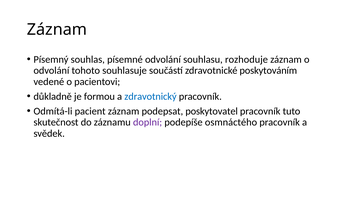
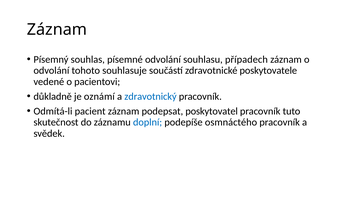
rozhoduje: rozhoduje -> případech
poskytováním: poskytováním -> poskytovatele
formou: formou -> oznámí
doplní colour: purple -> blue
